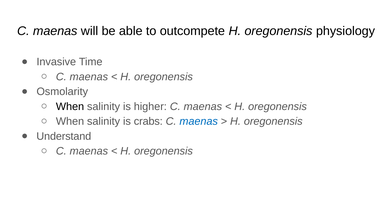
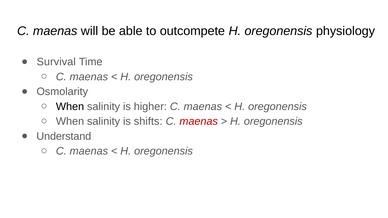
Invasive: Invasive -> Survival
crabs: crabs -> shifts
maenas at (199, 122) colour: blue -> red
